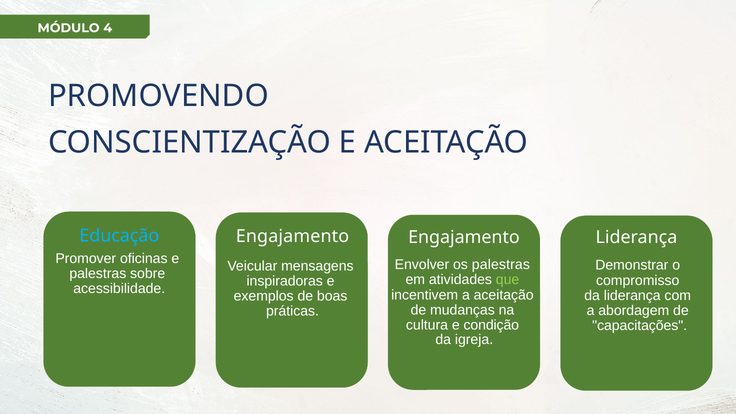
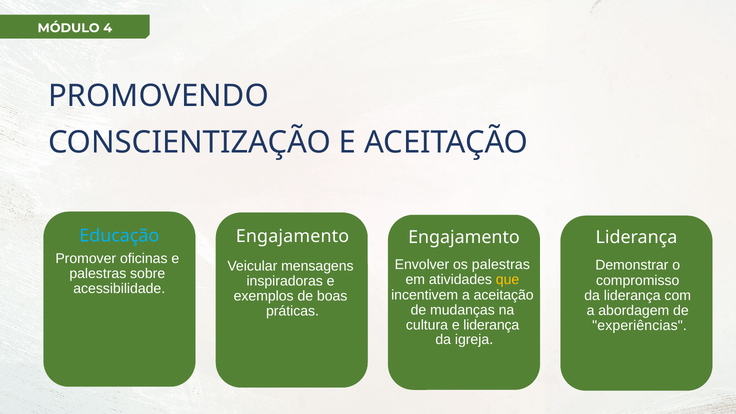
que colour: light green -> yellow
e condição: condição -> liderança
capacitações: capacitações -> experiências
